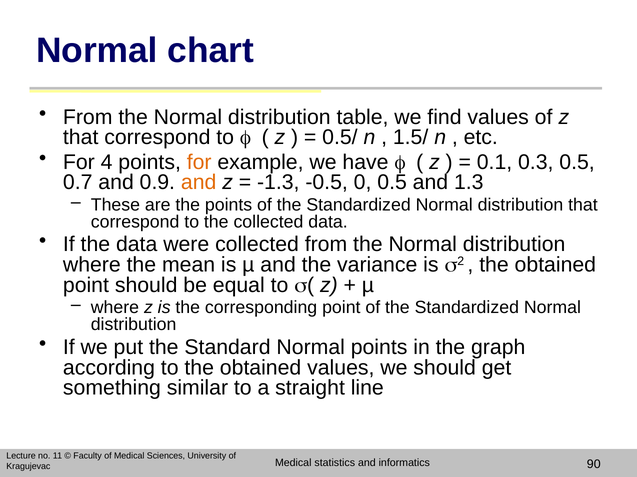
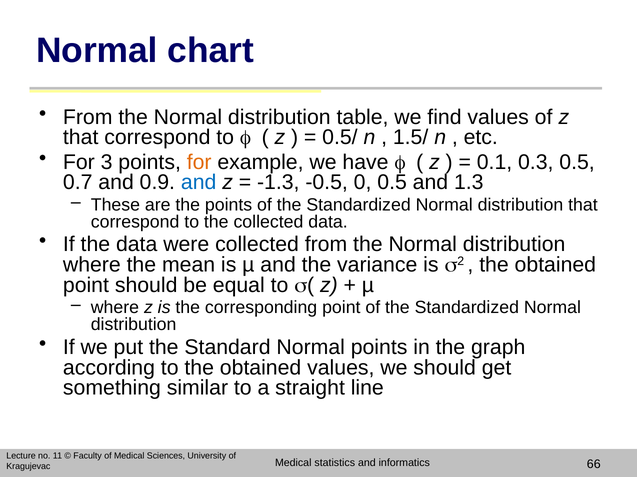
4: 4 -> 3
and at (199, 183) colour: orange -> blue
90: 90 -> 66
